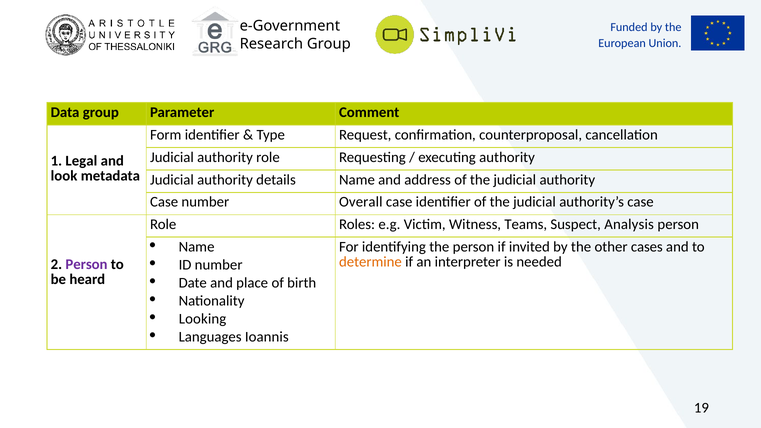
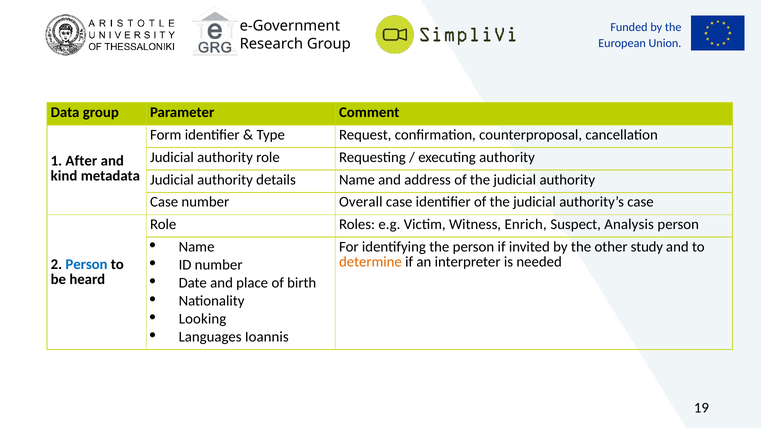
Legal: Legal -> After
look: look -> kind
Teams: Teams -> Enrich
cases: cases -> study
Person at (87, 264) colour: purple -> blue
